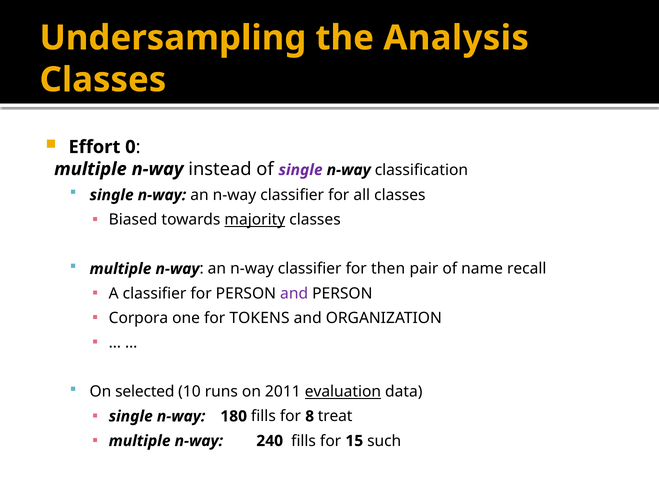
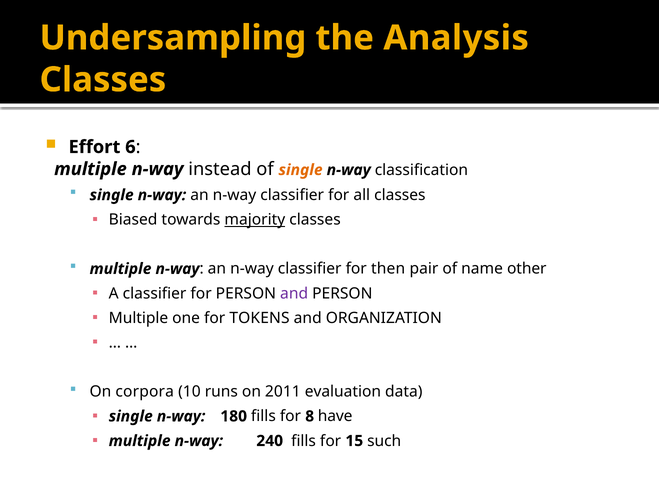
0: 0 -> 6
single at (301, 170) colour: purple -> orange
recall: recall -> other
Corpora at (138, 317): Corpora -> Multiple
selected: selected -> corpora
evaluation underline: present -> none
treat: treat -> have
